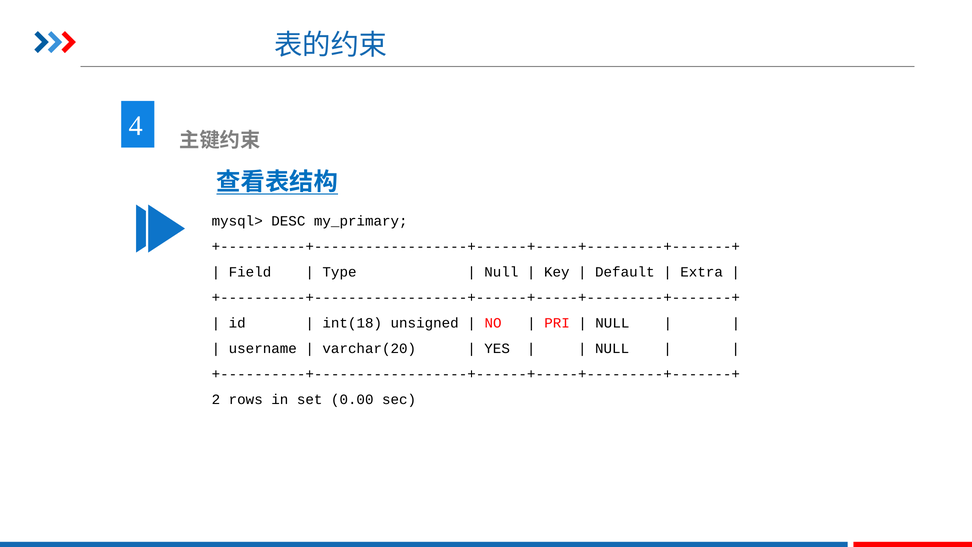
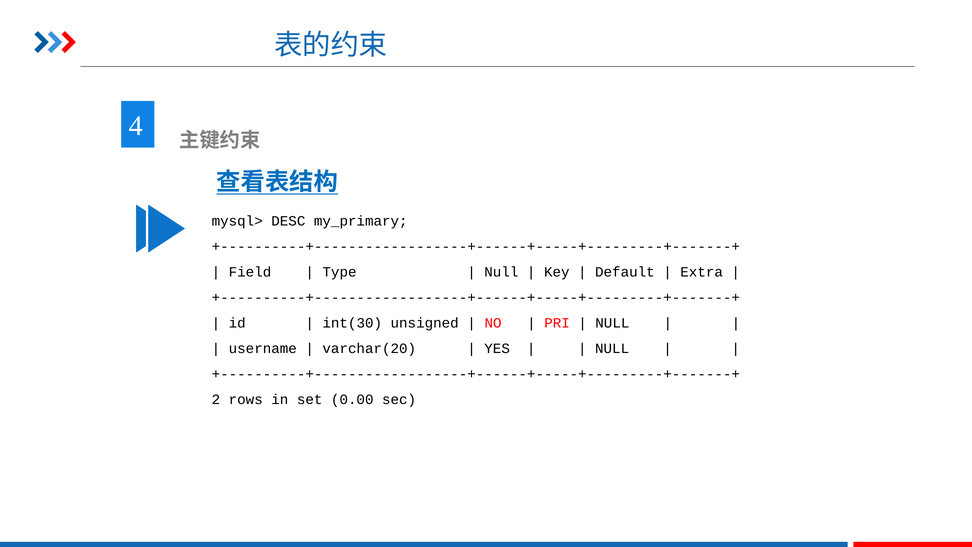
int(18: int(18 -> int(30
